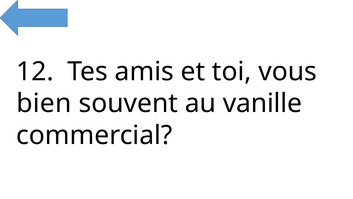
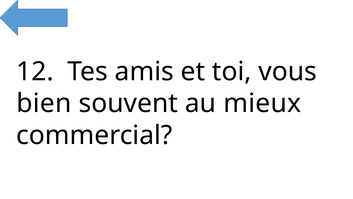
vanille: vanille -> mieux
